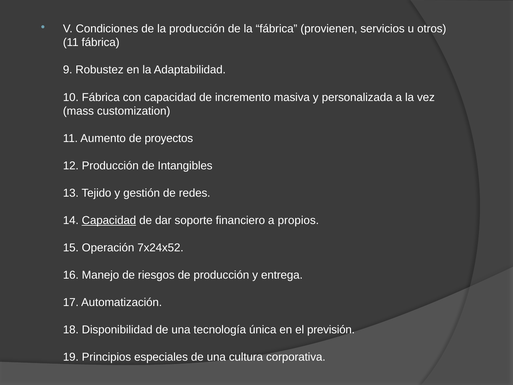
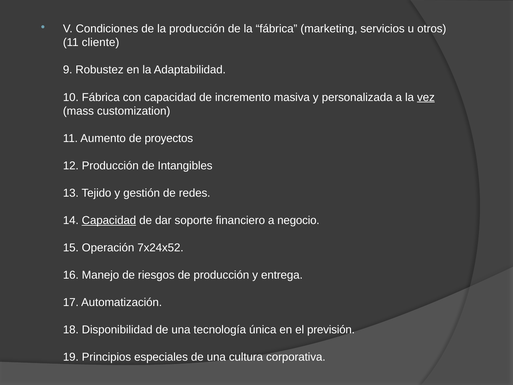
provienen: provienen -> marketing
11 fábrica: fábrica -> cliente
vez underline: none -> present
propios: propios -> negocio
